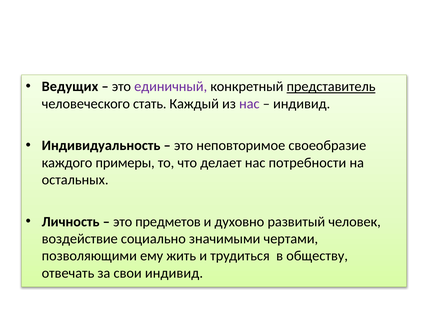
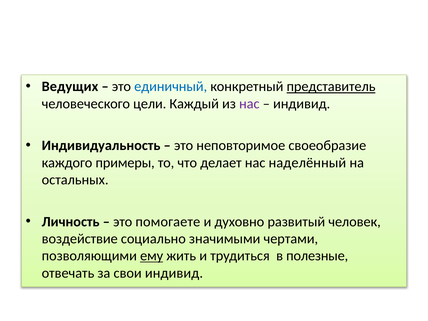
единичный colour: purple -> blue
стать: стать -> цели
потребности: потребности -> наделённый
предметов: предметов -> помогаете
ему underline: none -> present
обществу: обществу -> полезные
